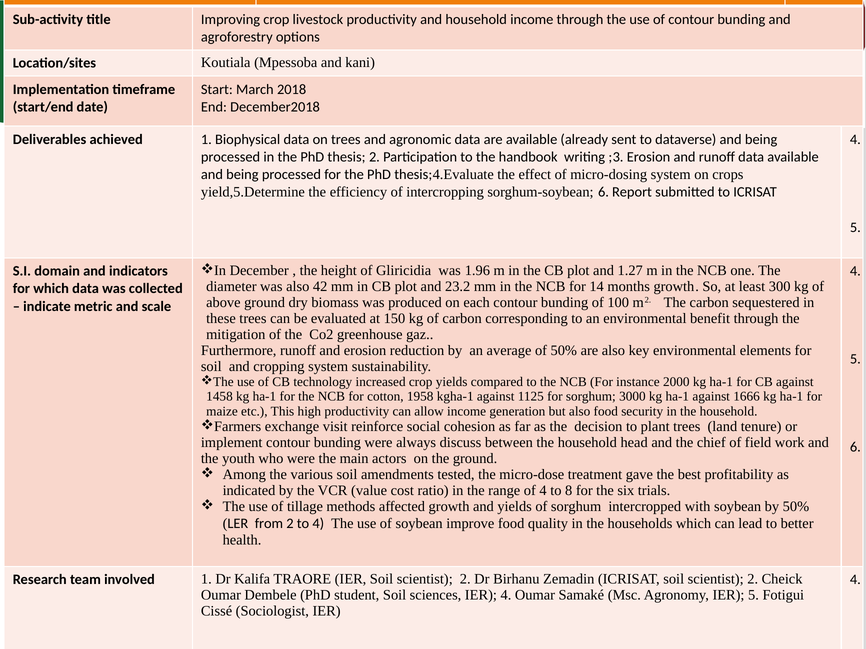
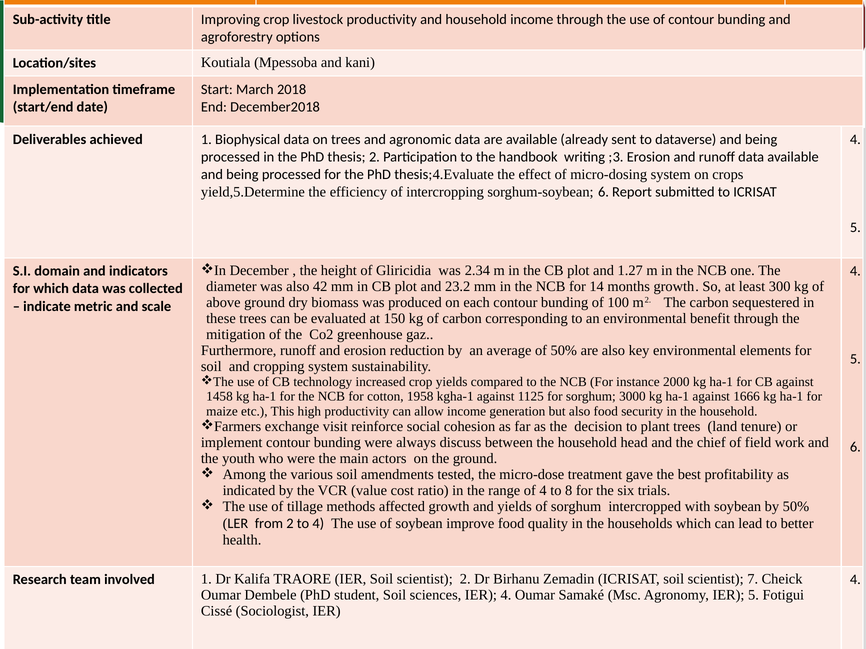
1.96: 1.96 -> 2.34
ICRISAT soil scientist 2: 2 -> 7
